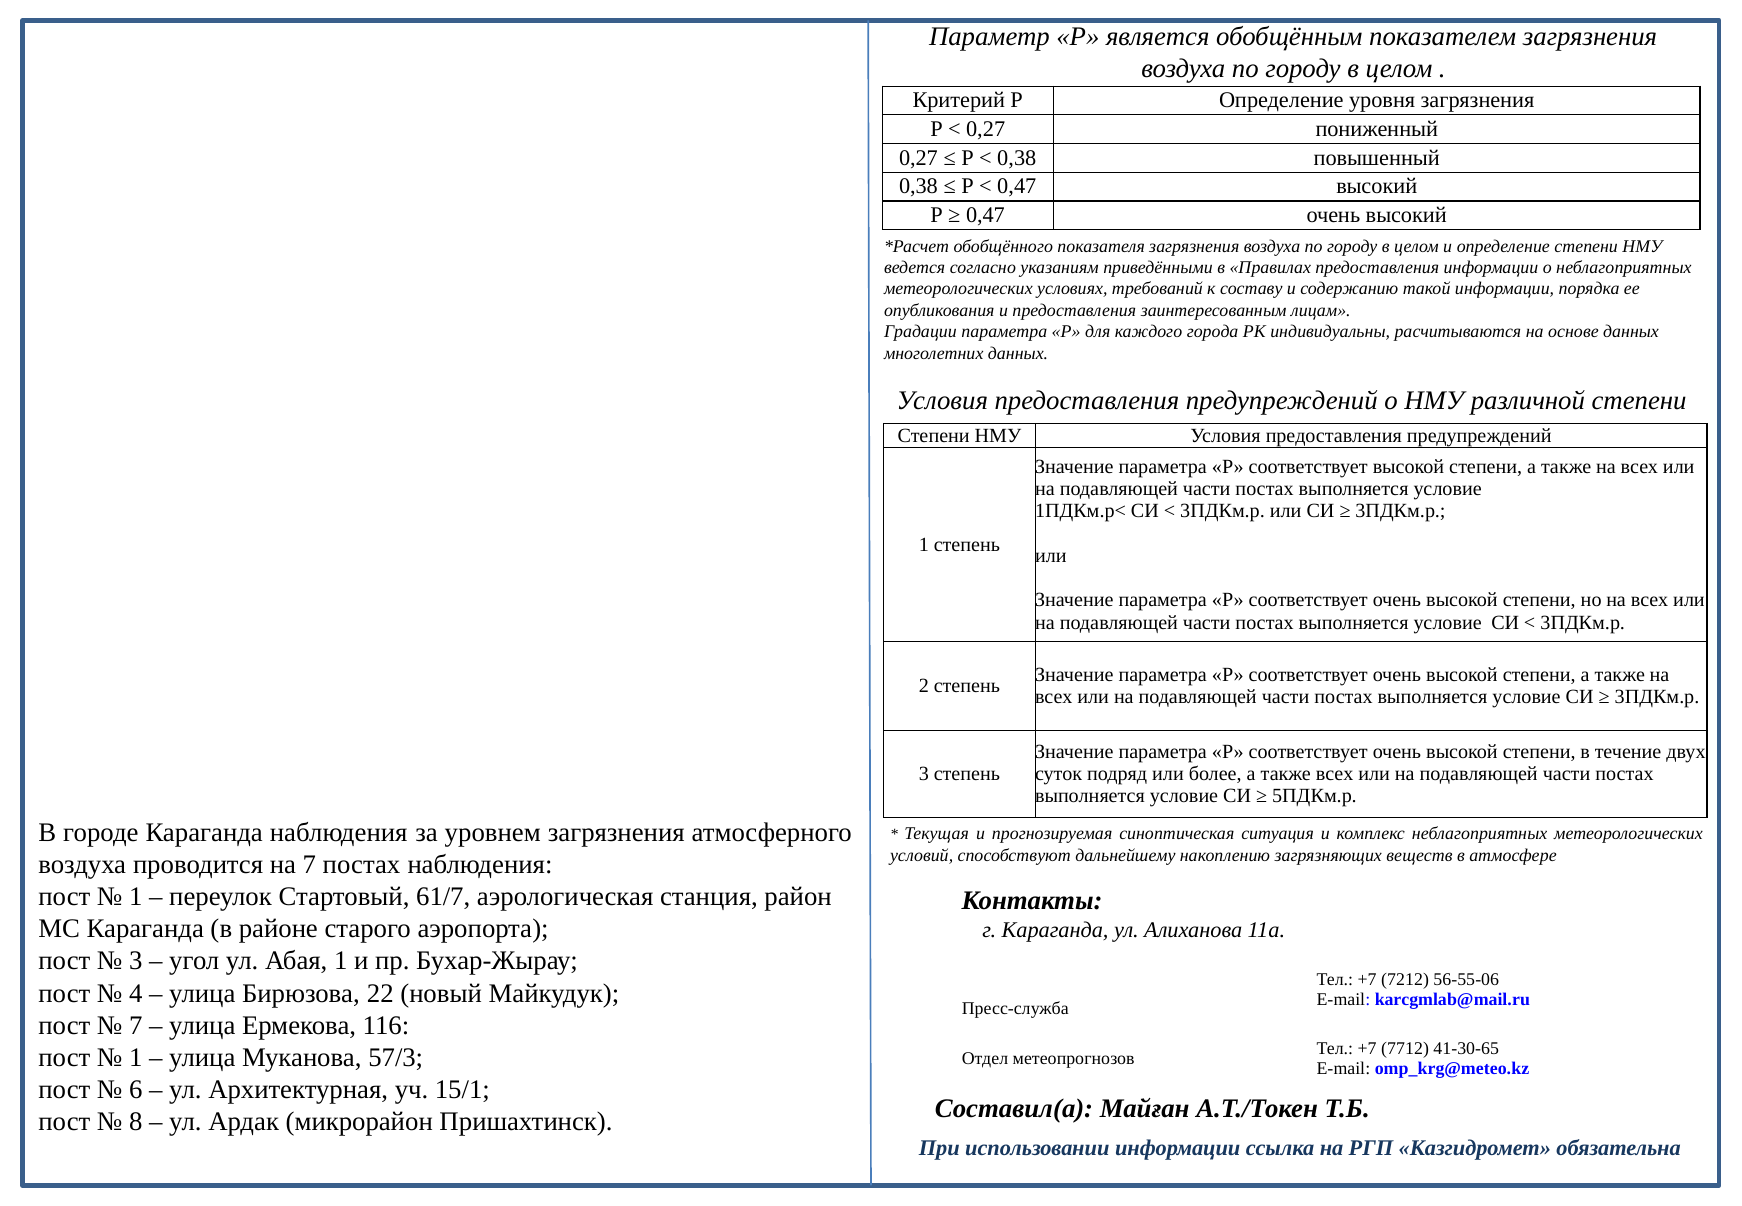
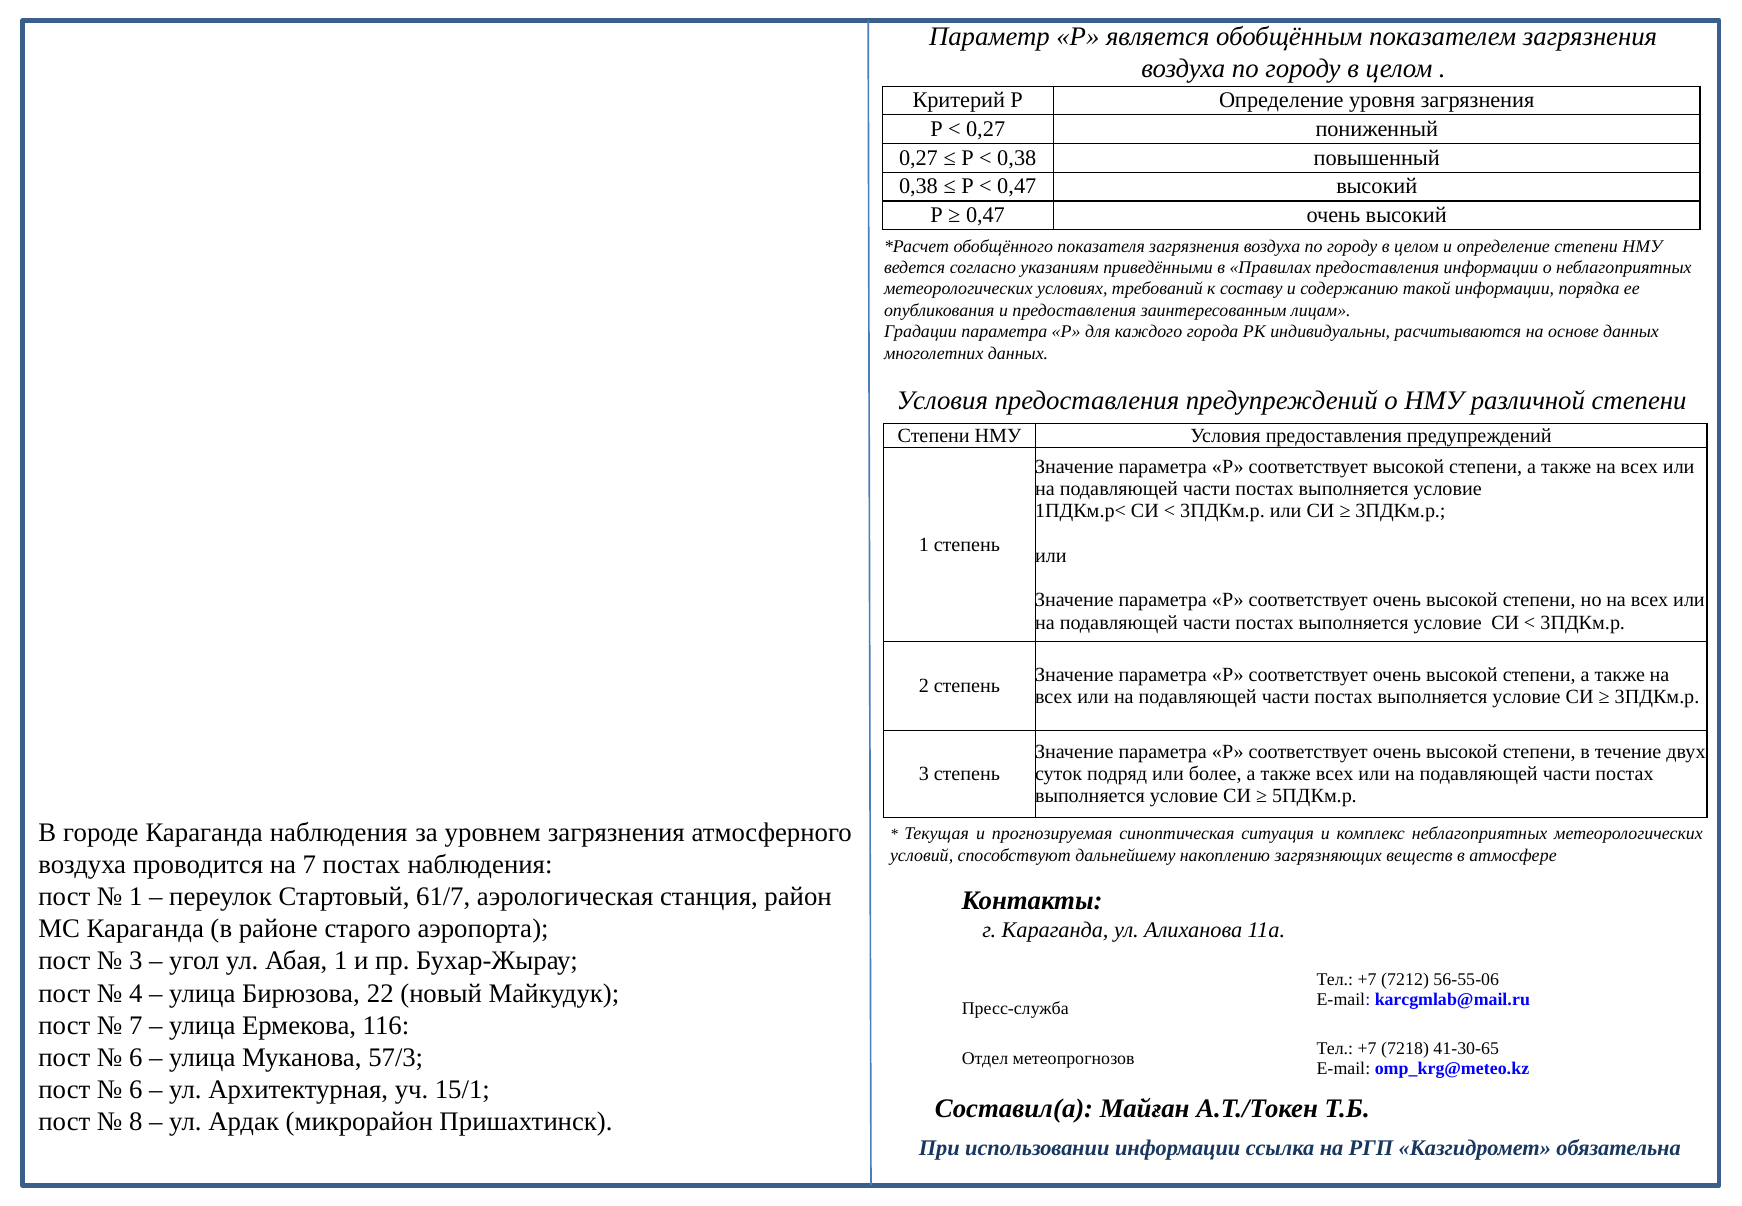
7712: 7712 -> 7218
1 at (136, 1058): 1 -> 6
